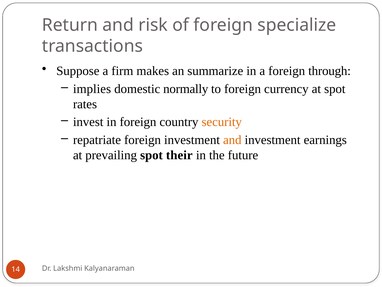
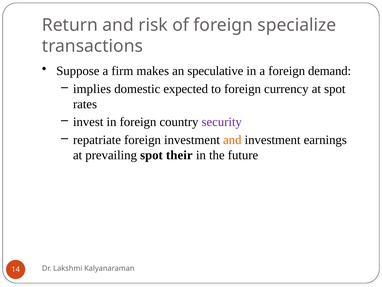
summarize: summarize -> speculative
through: through -> demand
normally: normally -> expected
security colour: orange -> purple
